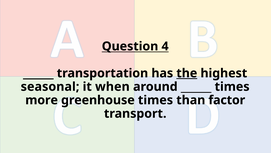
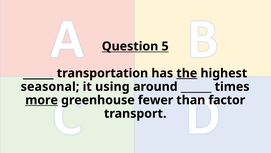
4: 4 -> 5
when: when -> using
more underline: none -> present
greenhouse times: times -> fewer
